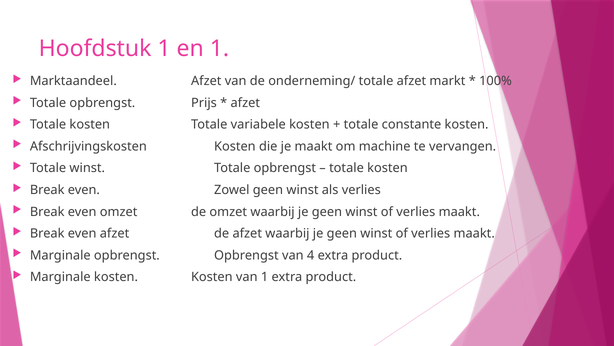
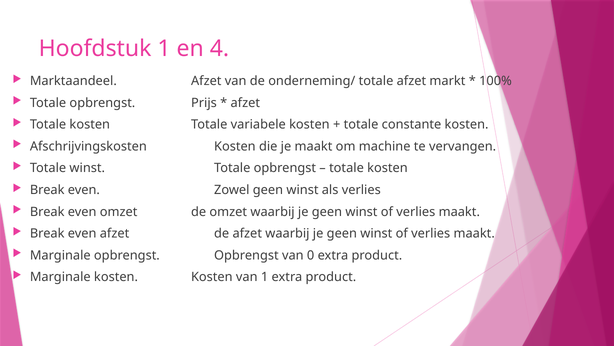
en 1: 1 -> 4
4: 4 -> 0
